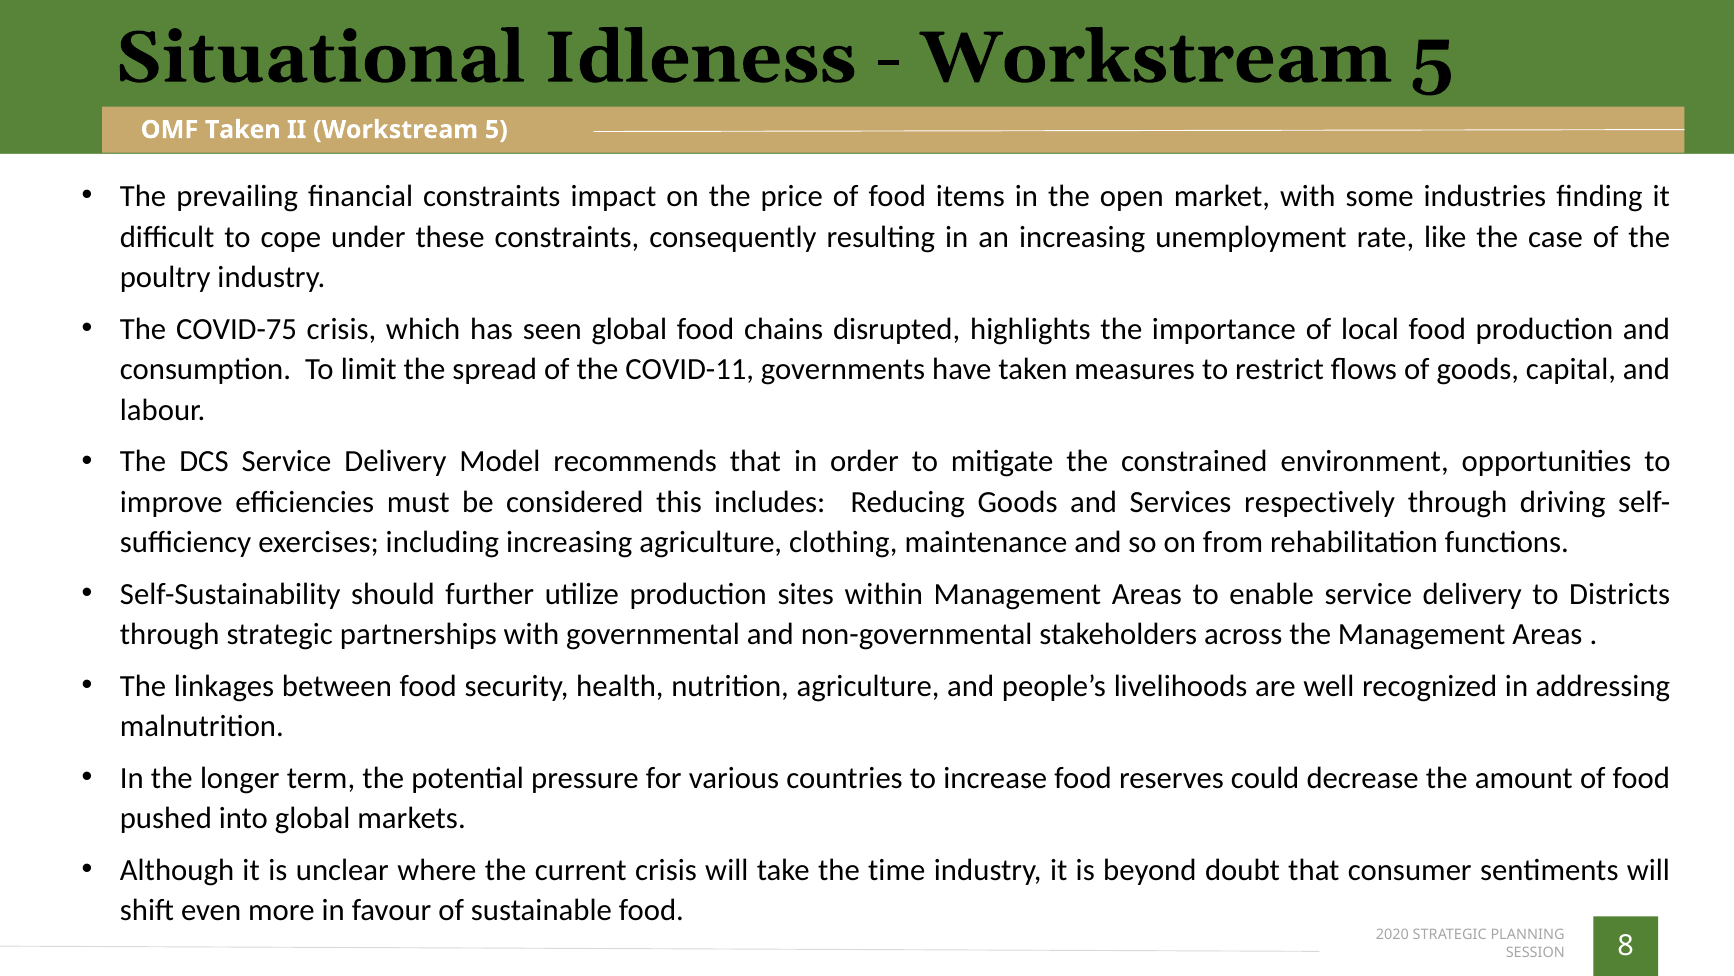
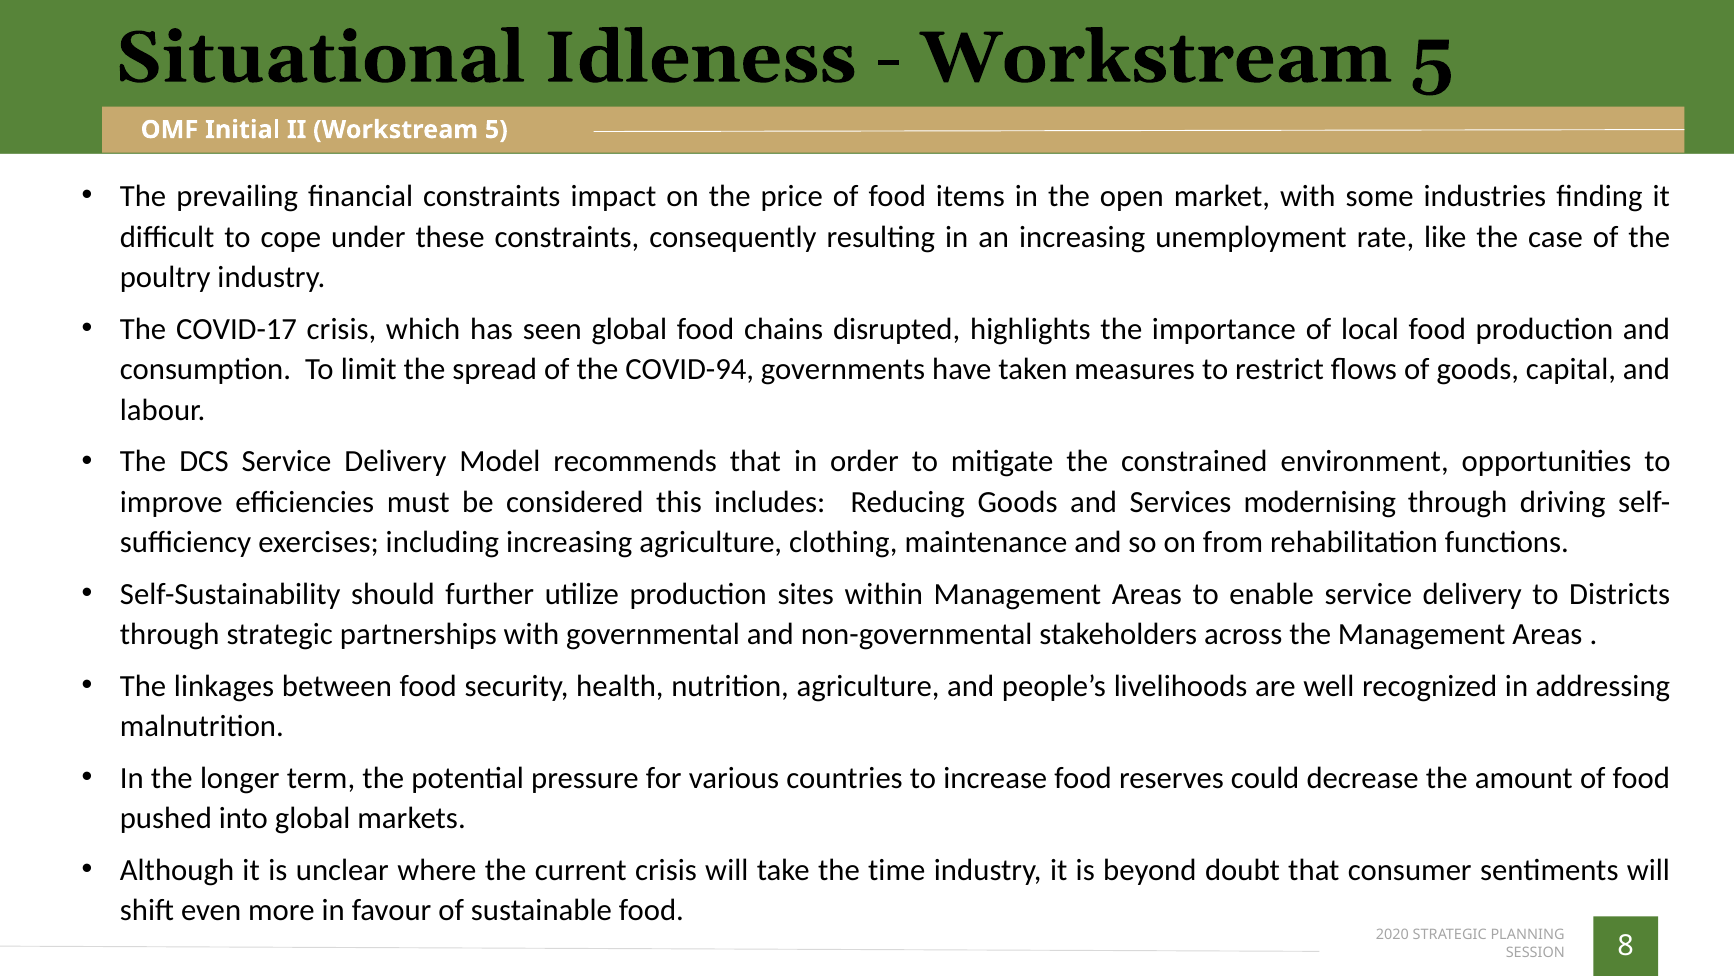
OMF Taken: Taken -> Initial
COVID-75: COVID-75 -> COVID-17
COVID-11: COVID-11 -> COVID-94
respectively: respectively -> modernising
